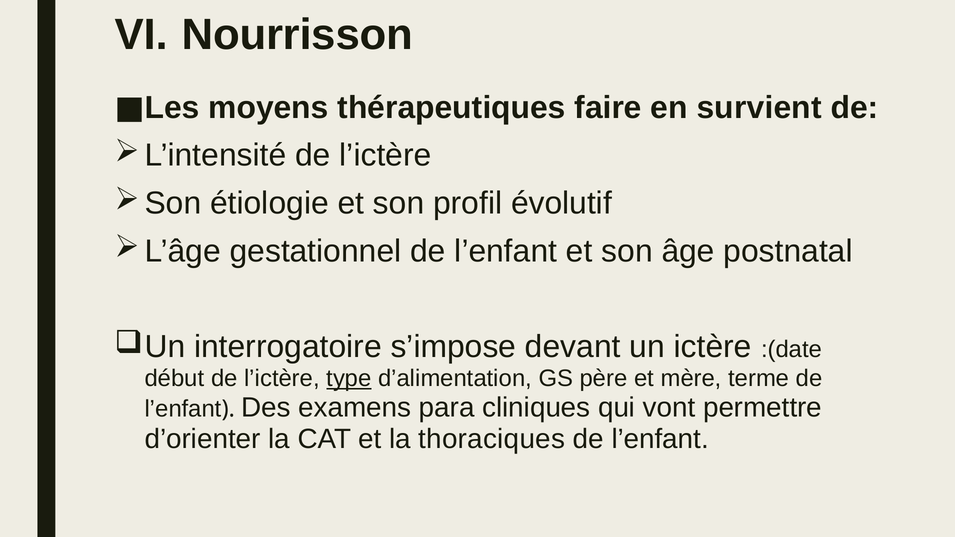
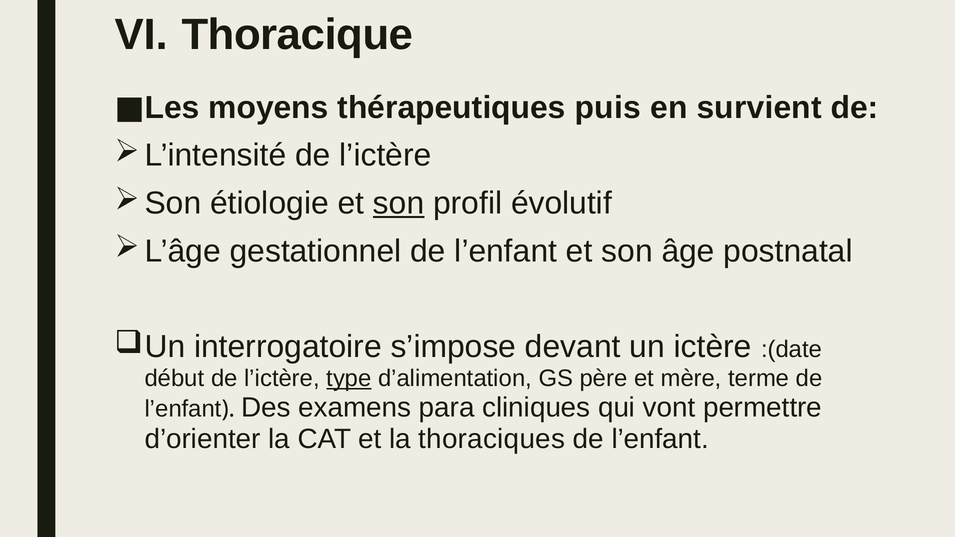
Nourrisson: Nourrisson -> Thoracique
faire: faire -> puis
son at (399, 203) underline: none -> present
